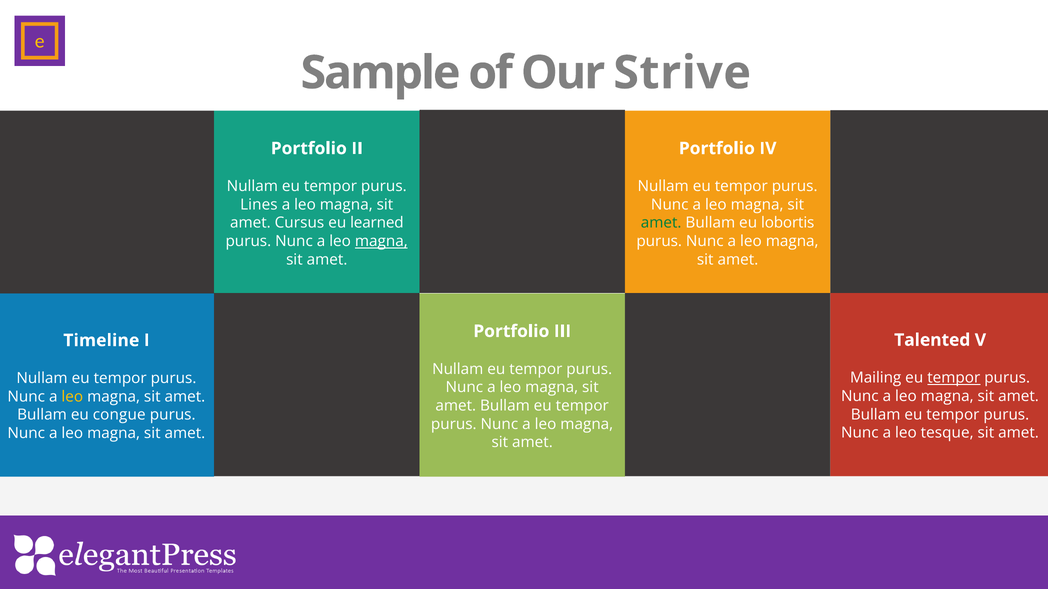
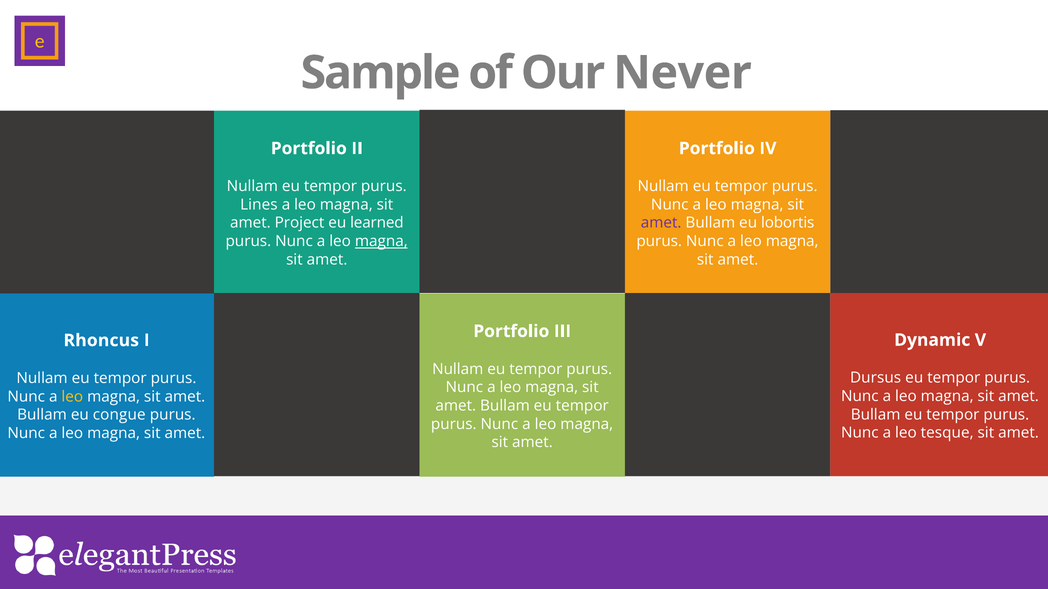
Strive: Strive -> Never
Cursus: Cursus -> Project
amet at (661, 223) colour: green -> purple
Talented: Talented -> Dynamic
Timeline: Timeline -> Rhoncus
Mailing: Mailing -> Dursus
tempor at (954, 378) underline: present -> none
